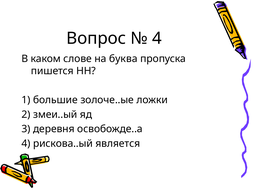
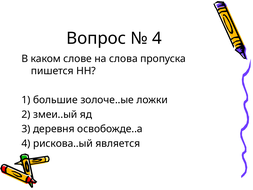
буква: буква -> слова
